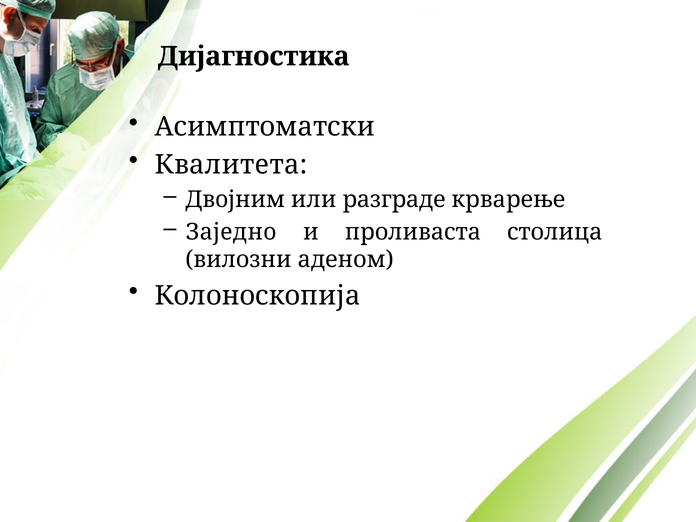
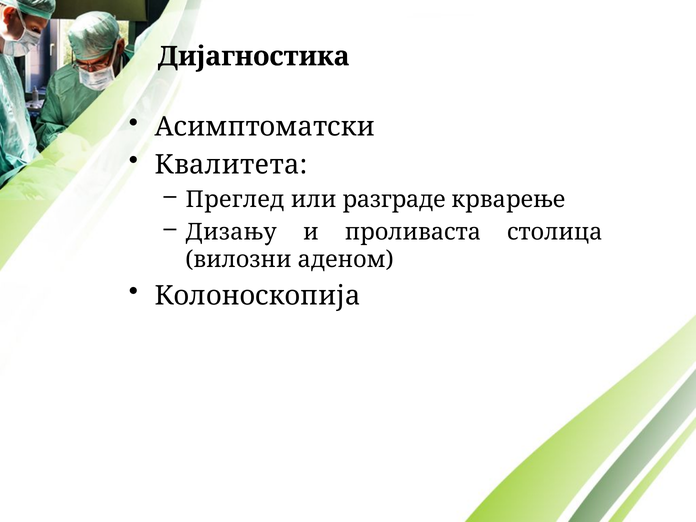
Двojним: Двojним -> Преглед
Зajeднo: Зajeднo -> Дизaњу
